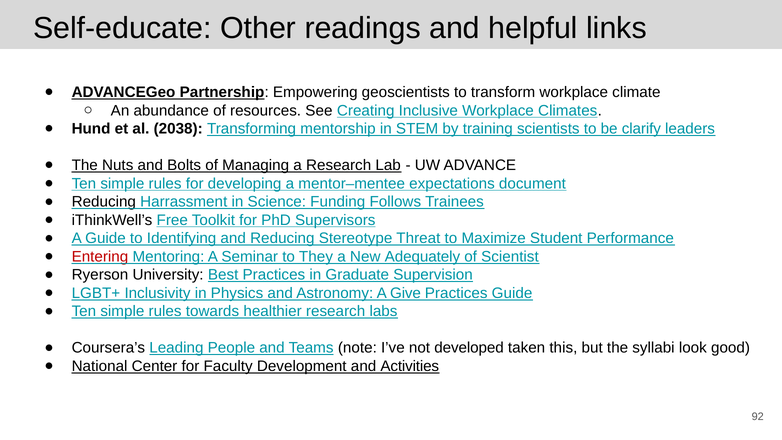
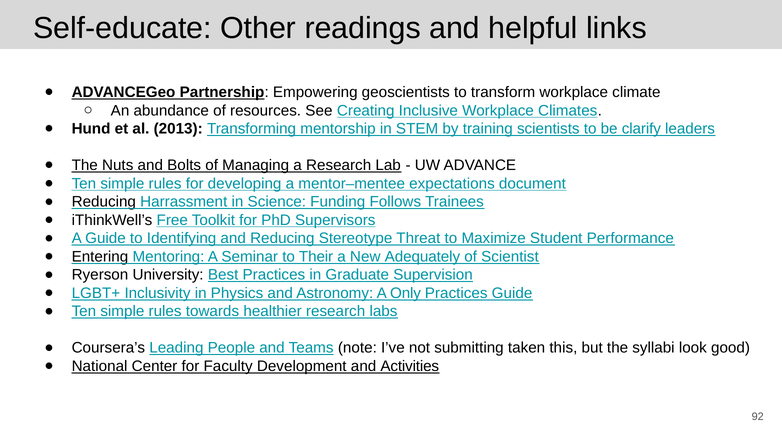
2038: 2038 -> 2013
Entering colour: red -> black
They: They -> Their
Give: Give -> Only
developed: developed -> submitting
